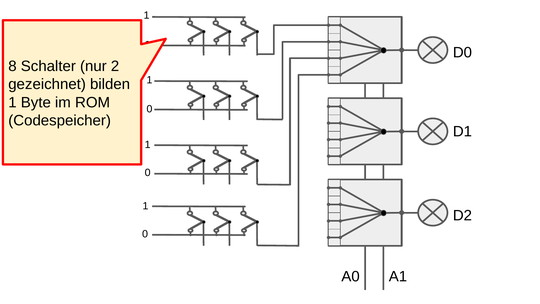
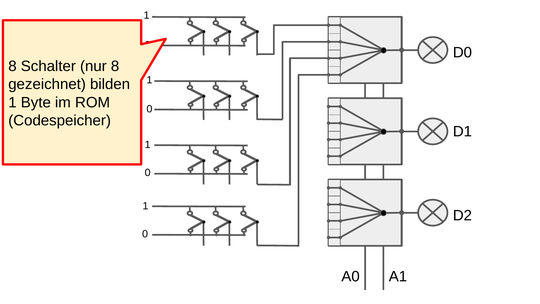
nur 2: 2 -> 8
